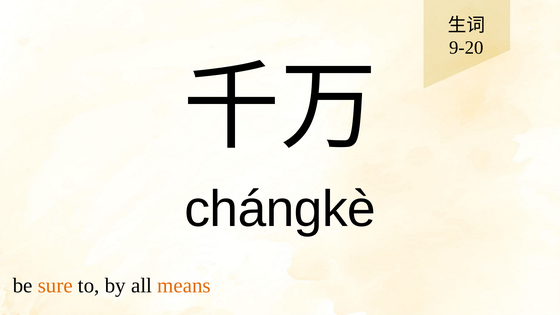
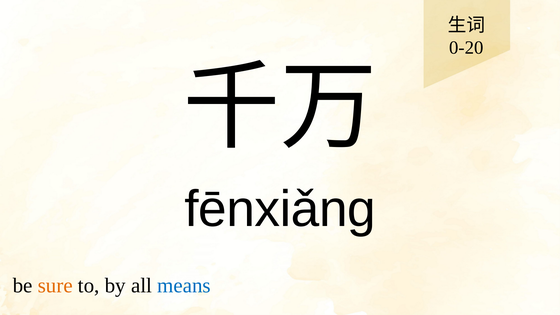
9-20: 9-20 -> 0-20
chángkè: chángkè -> fēnxiǎng
means colour: orange -> blue
